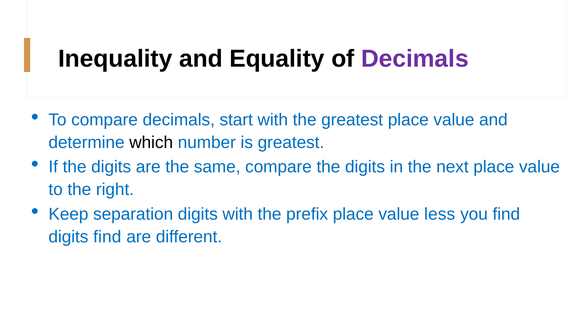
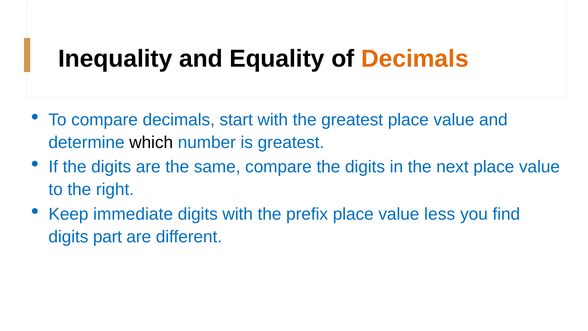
Decimals at (415, 59) colour: purple -> orange
separation: separation -> immediate
digits find: find -> part
